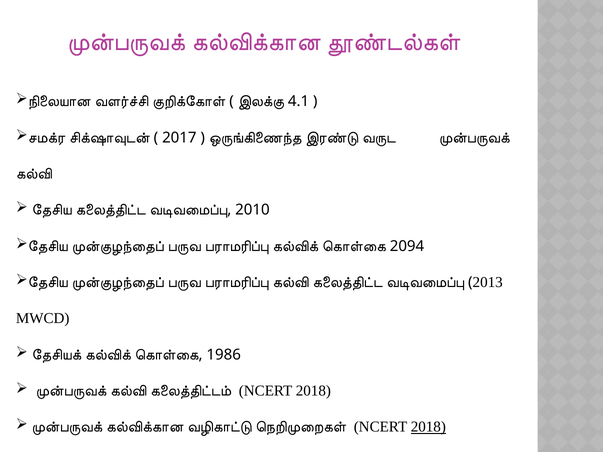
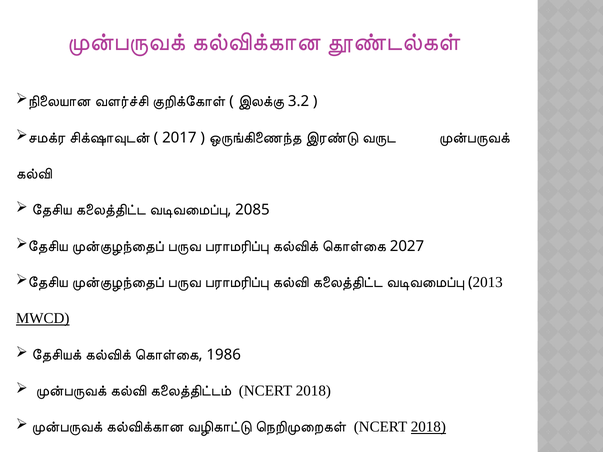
4.1: 4.1 -> 3.2
2010: 2010 -> 2085
2094: 2094 -> 2027
MWCD underline: none -> present
